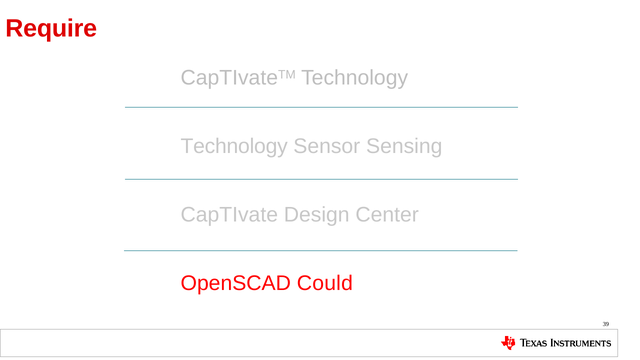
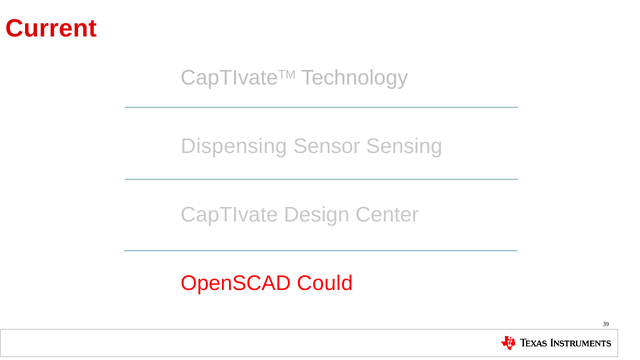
Require: Require -> Current
Technology at (234, 146): Technology -> Dispensing
